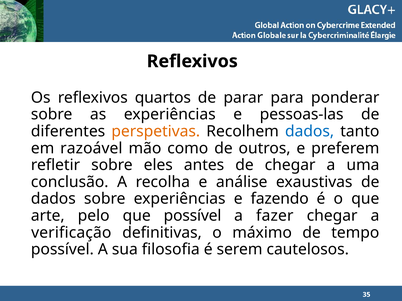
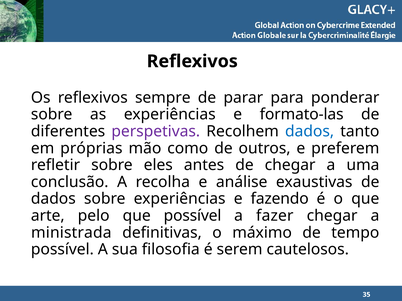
quartos: quartos -> sempre
pessoas-las: pessoas-las -> formato-las
perspetivas colour: orange -> purple
razoável: razoável -> próprias
verificação: verificação -> ministrada
